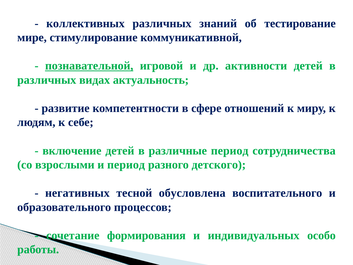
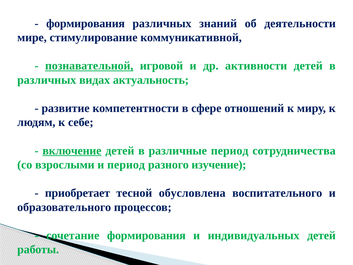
коллективных at (85, 23): коллективных -> формирования
тестирование: тестирование -> деятельности
включение underline: none -> present
детского: детского -> изучение
негативных: негативных -> приобретает
индивидуальных особо: особо -> детей
